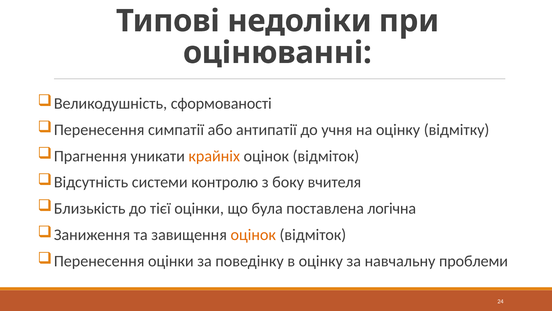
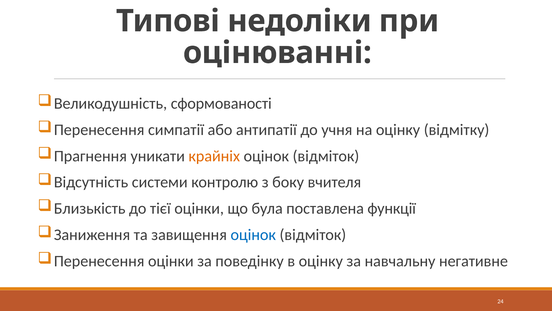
логічна: логічна -> функції
оцінок at (253, 235) colour: orange -> blue
проблеми: проблеми -> негативне
